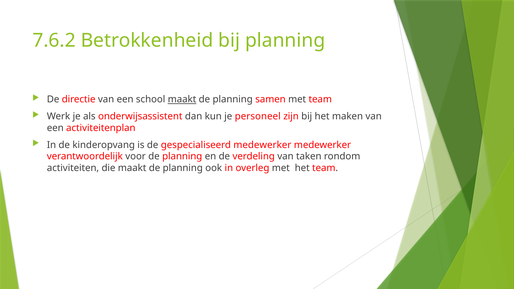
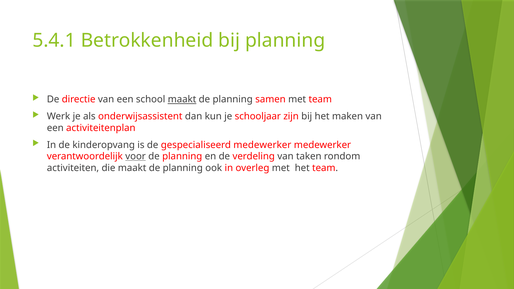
7.6.2: 7.6.2 -> 5.4.1
personeel: personeel -> schooljaar
voor underline: none -> present
